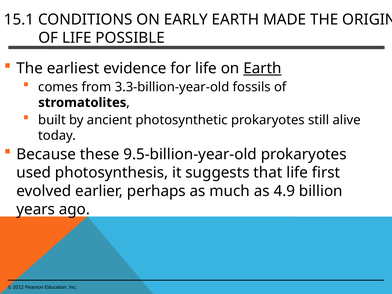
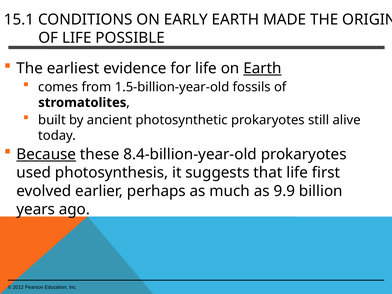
3.3-billion-year-old: 3.3-billion-year-old -> 1.5-billion-year-old
Because underline: none -> present
9.5-billion-year-old: 9.5-billion-year-old -> 8.4-billion-year-old
4.9: 4.9 -> 9.9
